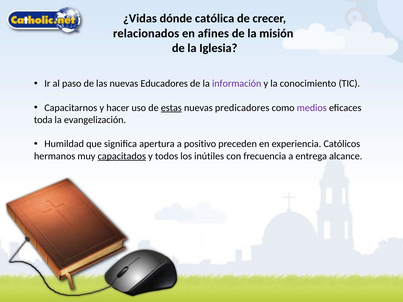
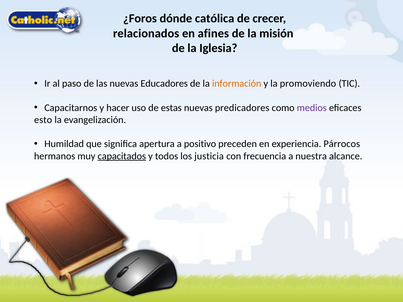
¿Vidas: ¿Vidas -> ¿Foros
información colour: purple -> orange
conocimiento: conocimiento -> promoviendo
estas underline: present -> none
toda: toda -> esto
Católicos: Católicos -> Párrocos
inútiles: inútiles -> justicia
entrega: entrega -> nuestra
